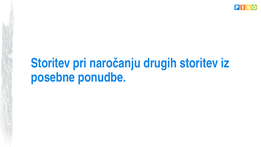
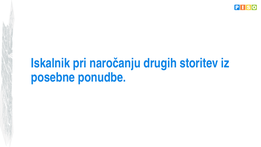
Storitev at (50, 63): Storitev -> Iskalnik
